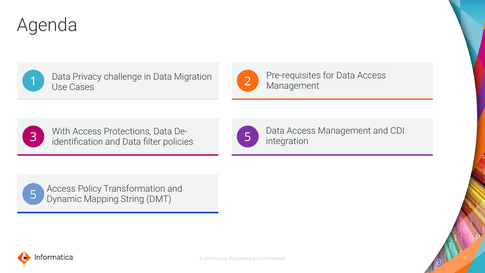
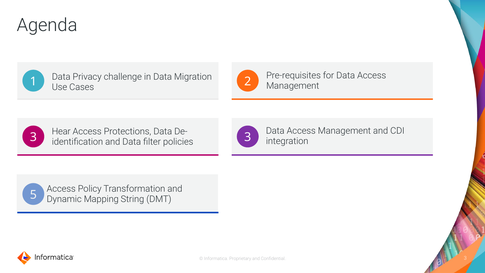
With: With -> Hear
policies 5: 5 -> 3
